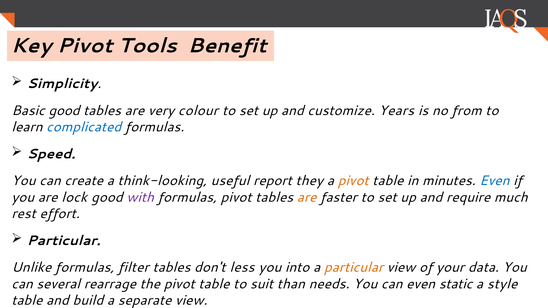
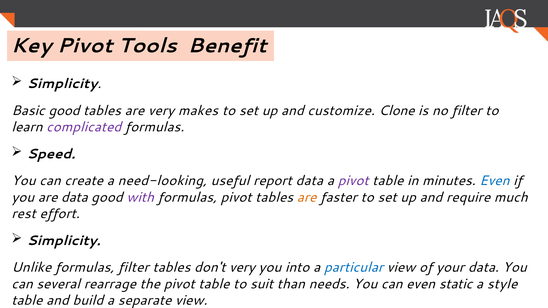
colour: colour -> makes
Years: Years -> Clone
no from: from -> filter
complicated colour: blue -> purple
think-looking: think-looking -> need-looking
report they: they -> data
pivot at (353, 181) colour: orange -> purple
are lock: lock -> data
Particular at (64, 241): Particular -> Simplicity
don't less: less -> very
particular at (354, 268) colour: orange -> blue
